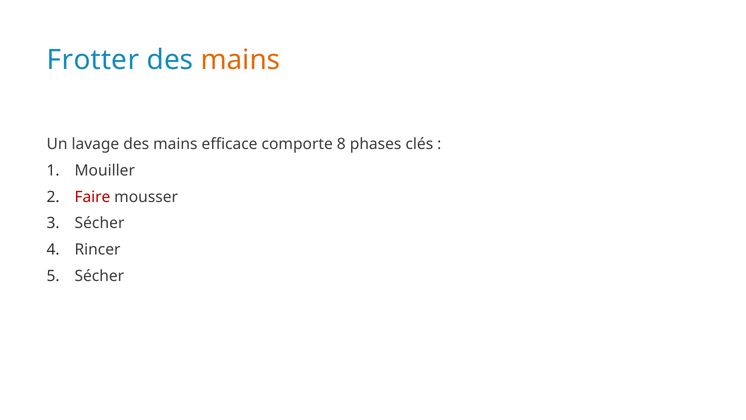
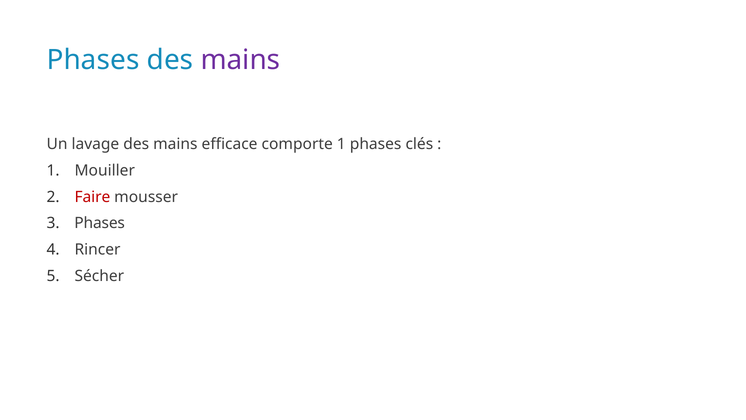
Frotter at (93, 60): Frotter -> Phases
mains at (240, 60) colour: orange -> purple
comporte 8: 8 -> 1
Sécher at (100, 223): Sécher -> Phases
